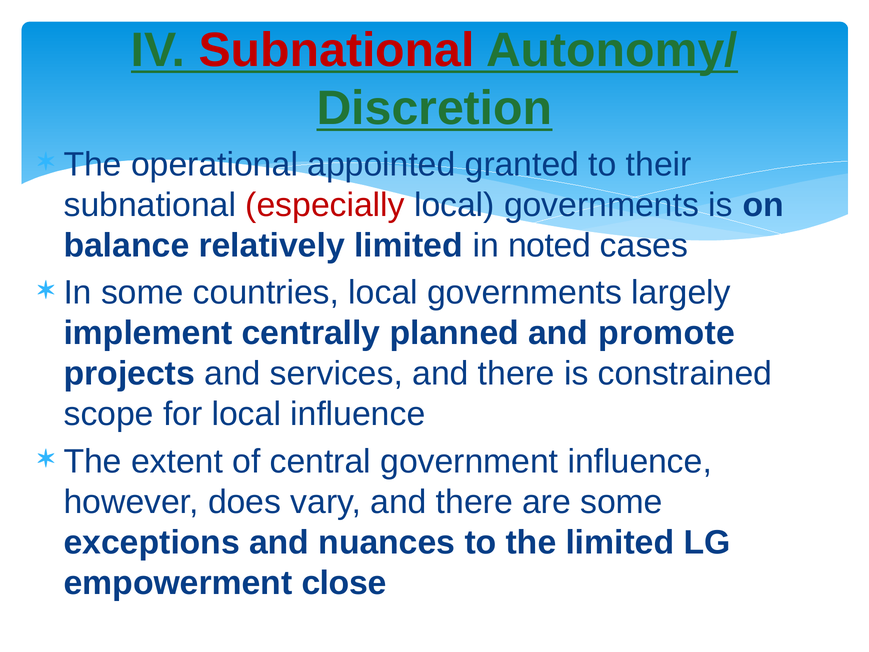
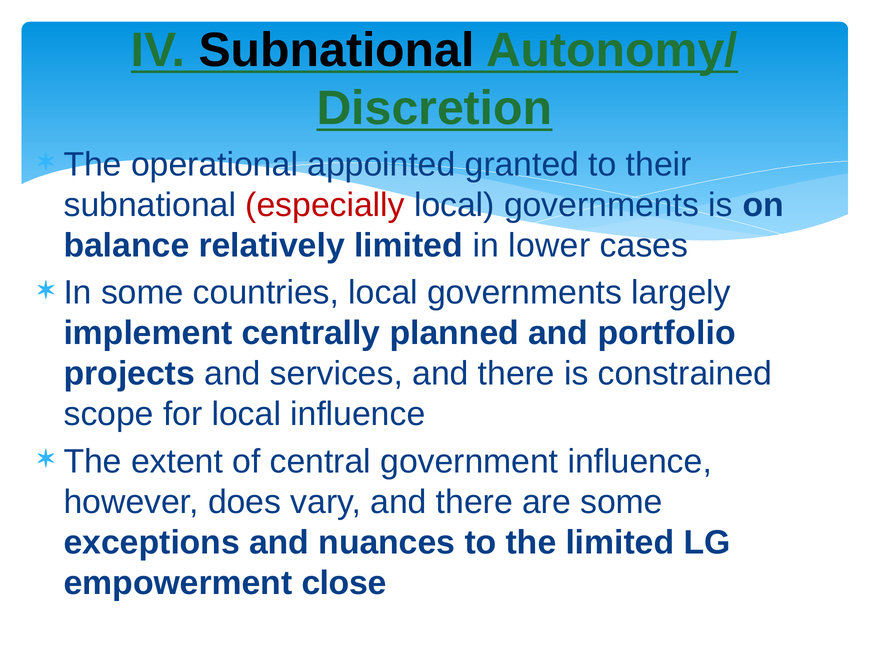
Subnational at (337, 50) colour: red -> black
noted: noted -> lower
promote: promote -> portfolio
